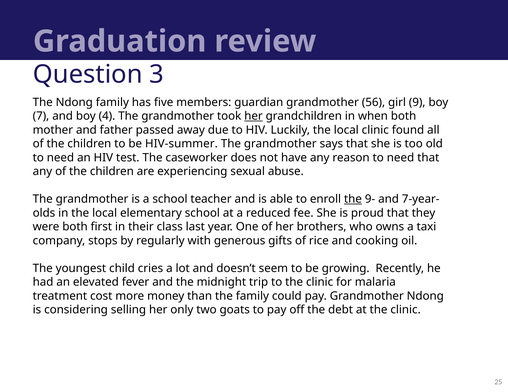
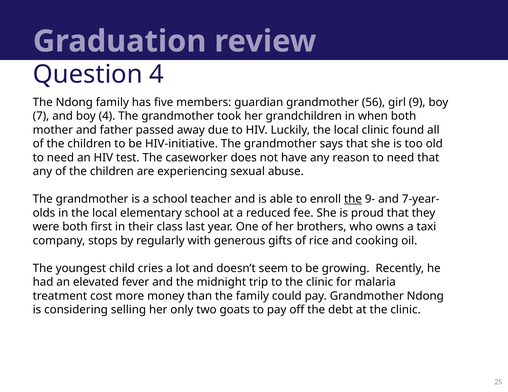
Question 3: 3 -> 4
her at (254, 116) underline: present -> none
HIV-summer: HIV-summer -> HIV-initiative
